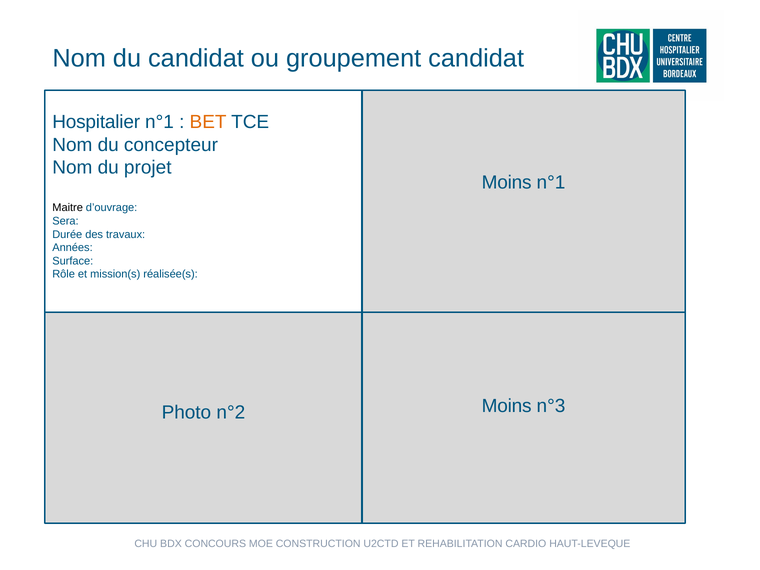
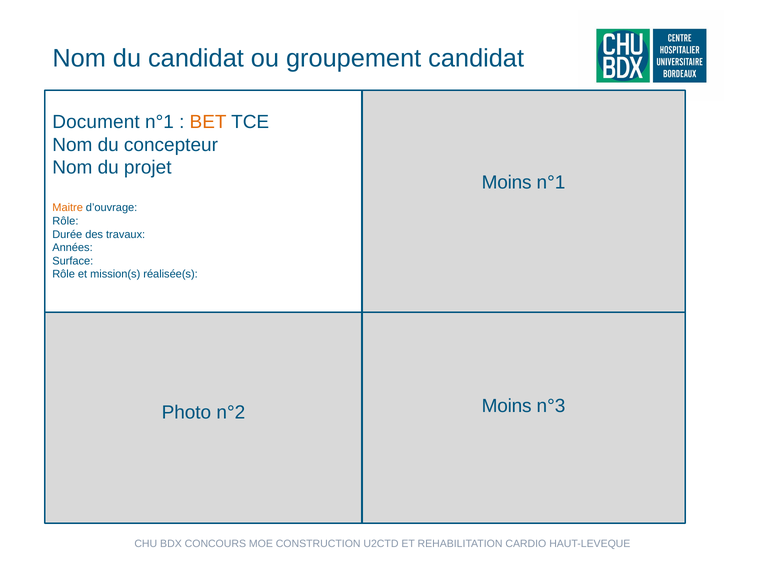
Hospitalier: Hospitalier -> Document
Maitre colour: black -> orange
Sera at (65, 221): Sera -> Rôle
